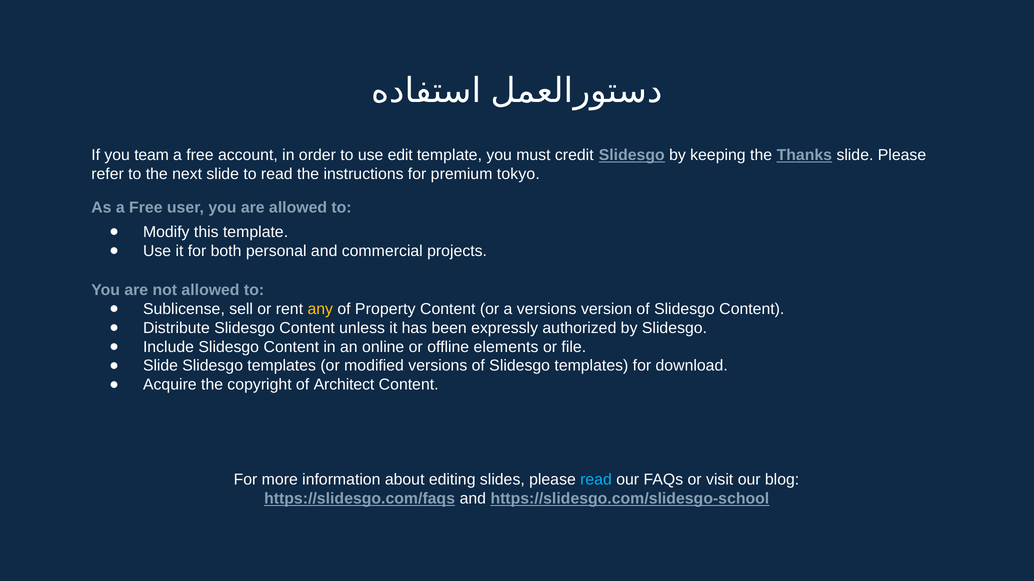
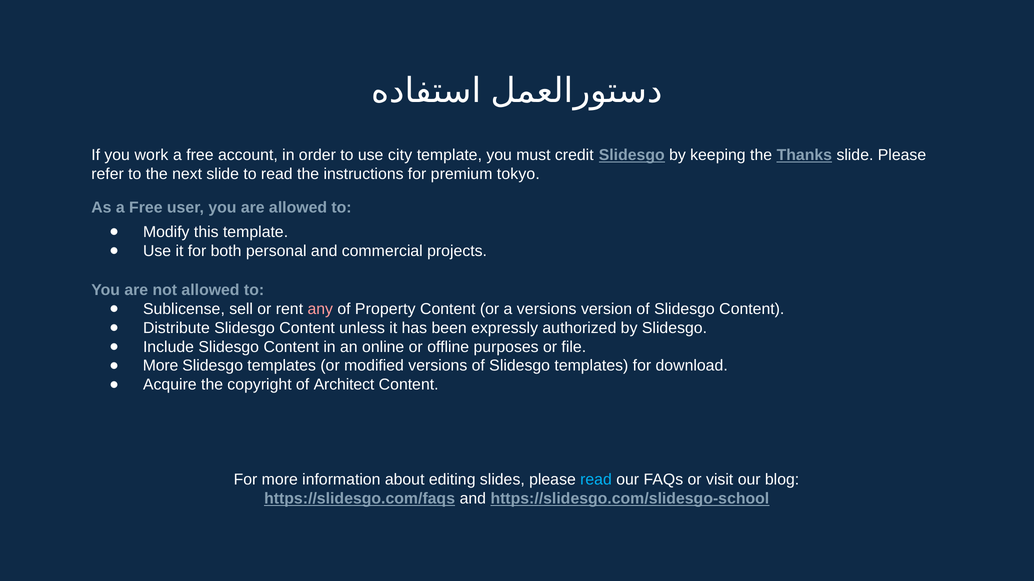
team: team -> work
edit: edit -> city
any colour: yellow -> pink
elements: elements -> purposes
Slide at (161, 366): Slide -> More
